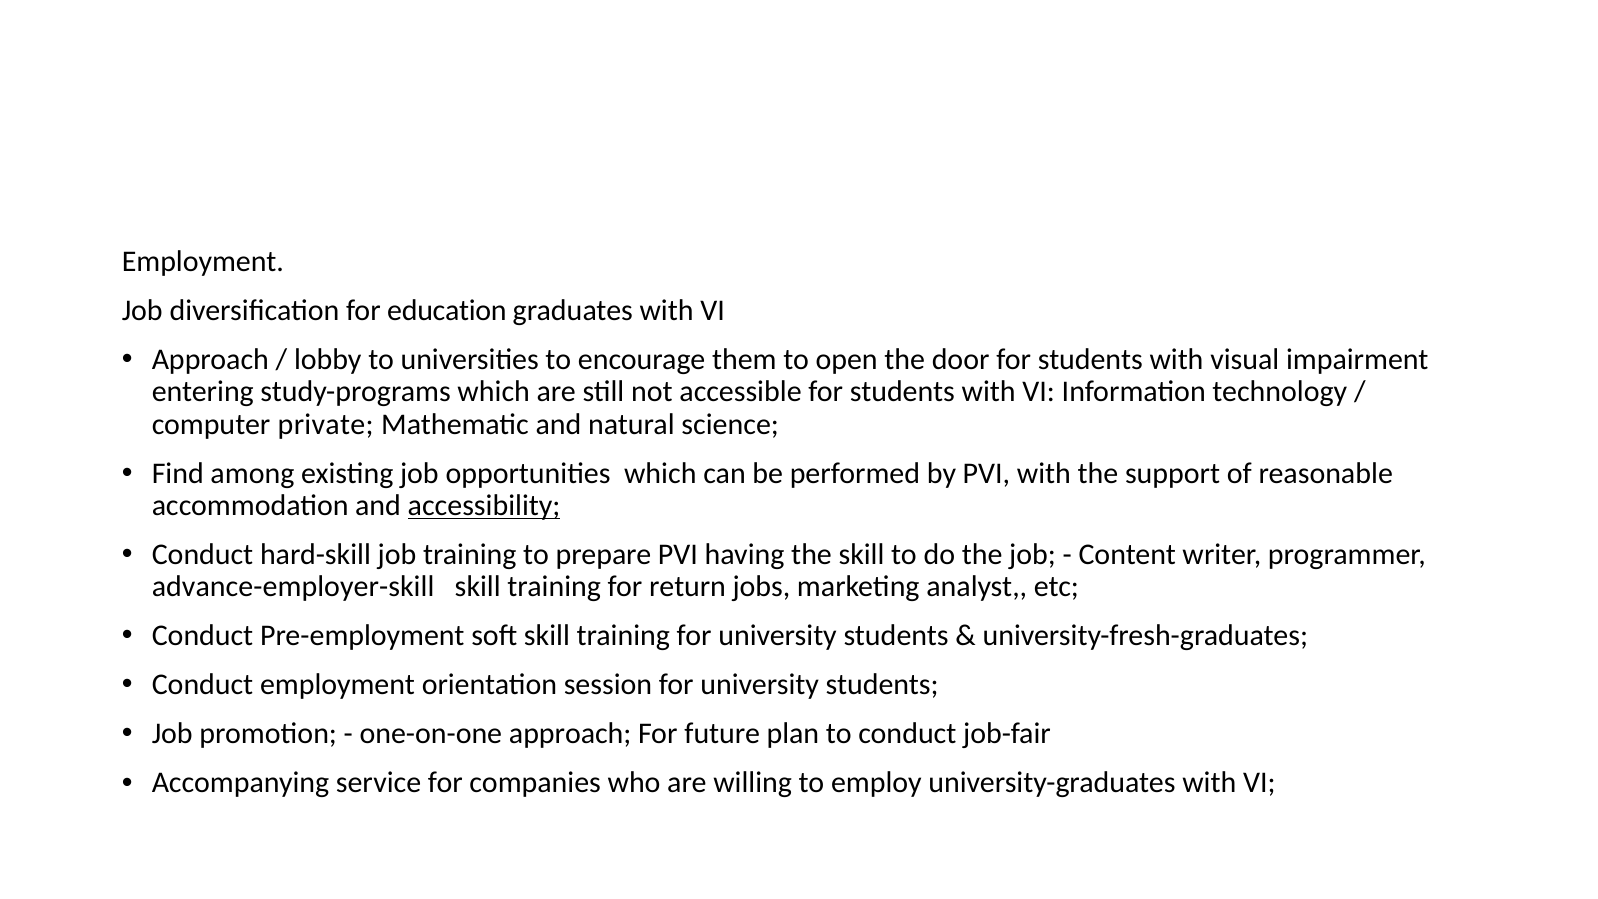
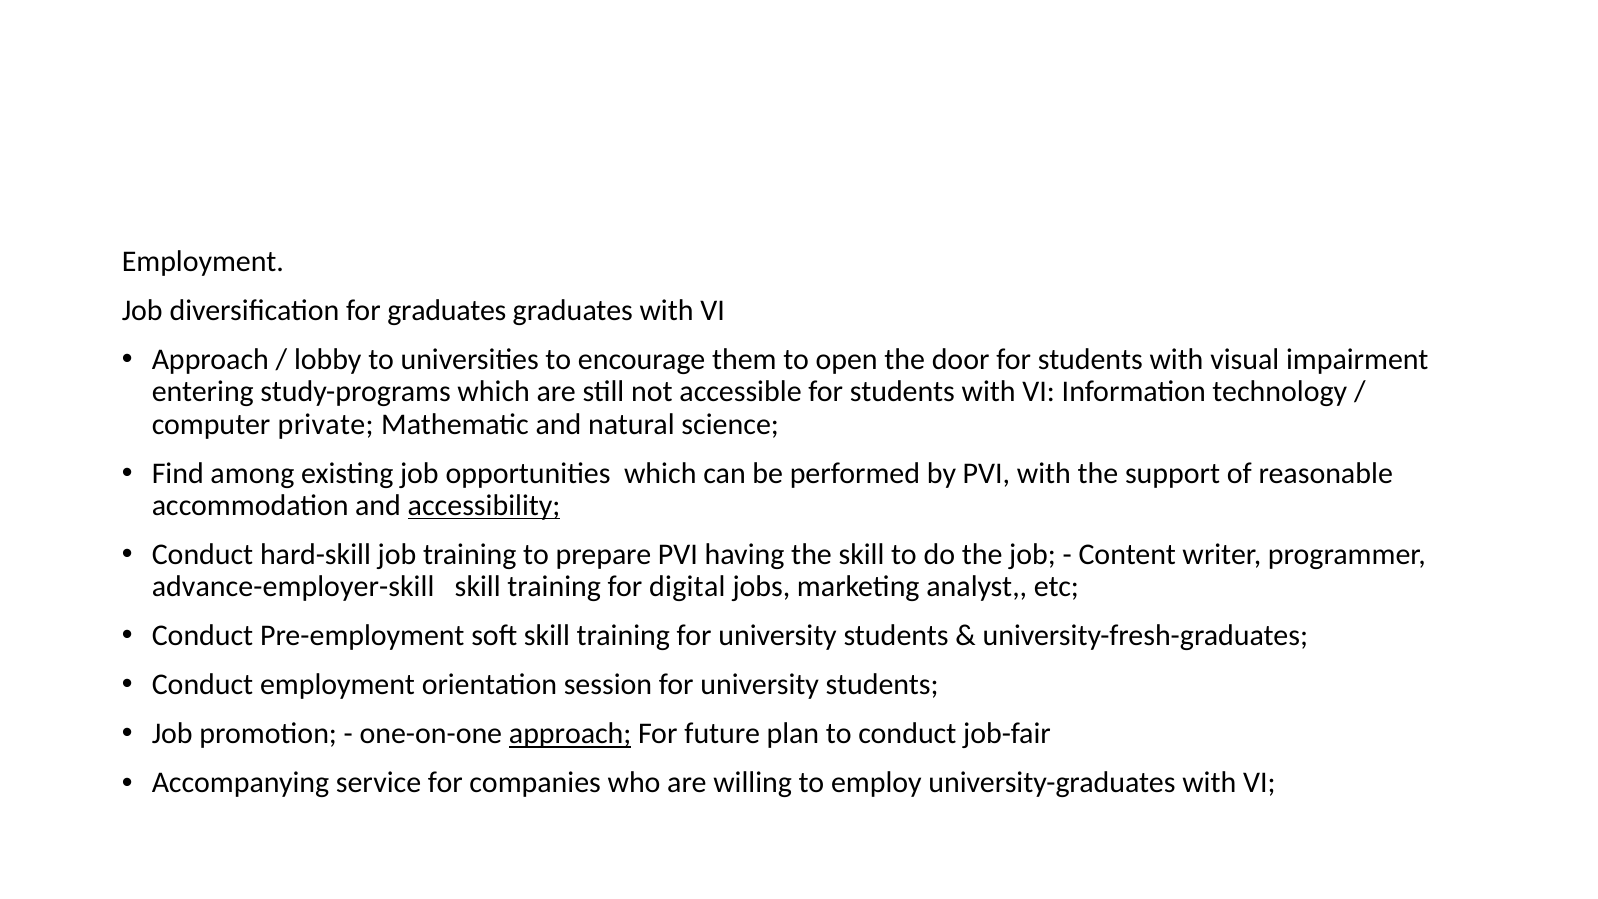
for education: education -> graduates
return: return -> digital
approach at (570, 734) underline: none -> present
